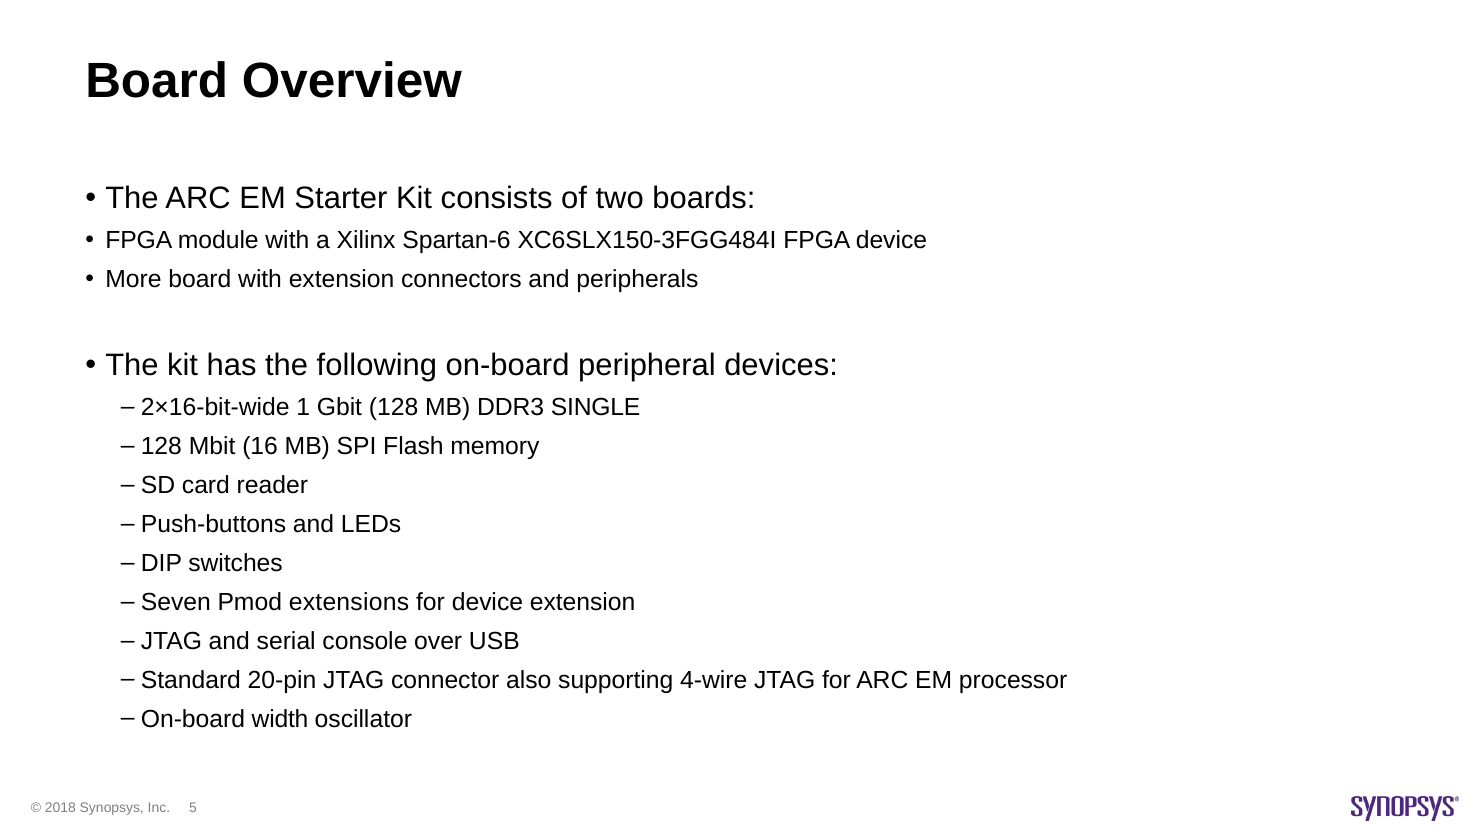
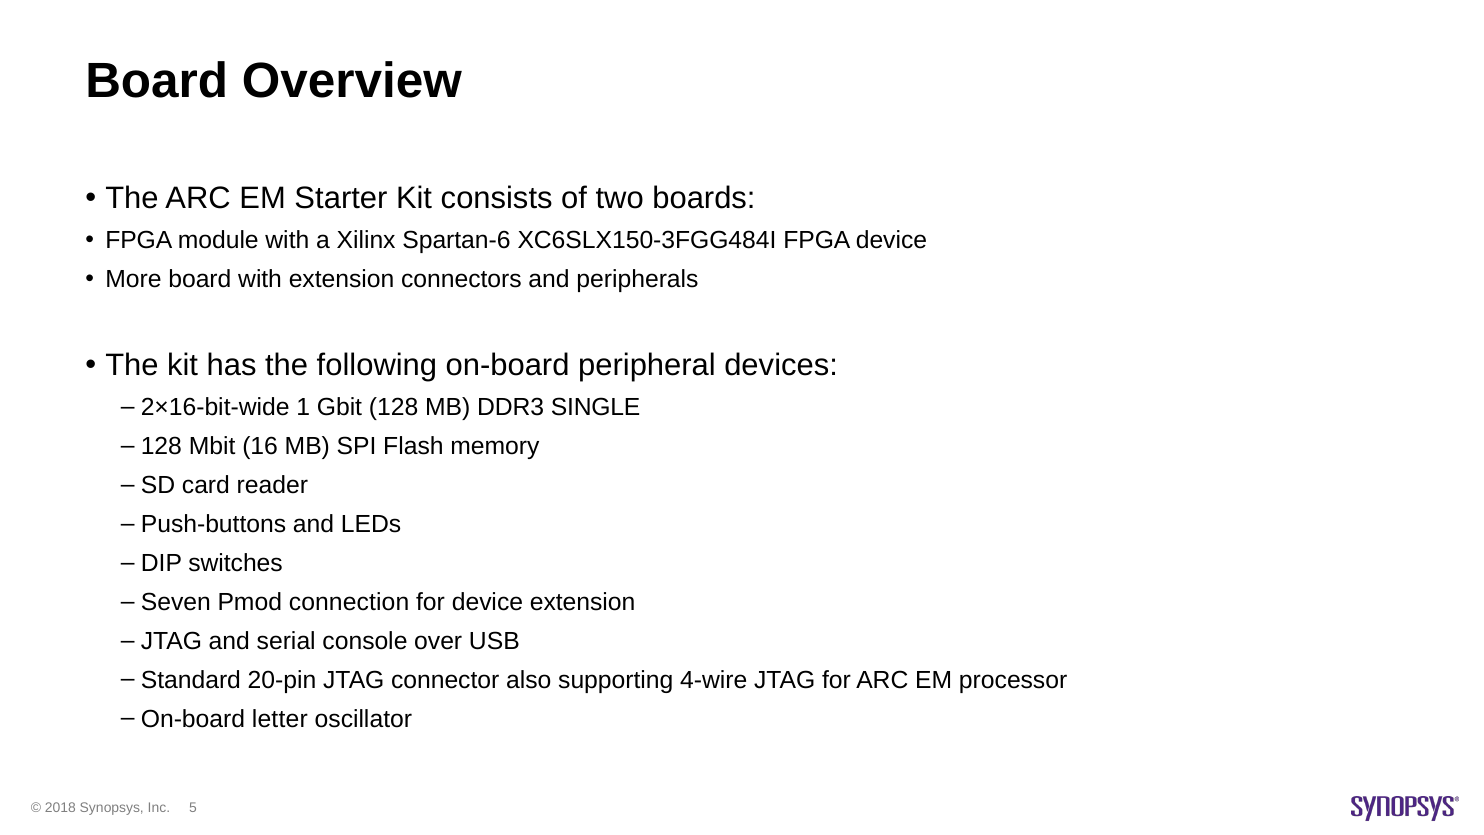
extensions: extensions -> connection
width: width -> letter
